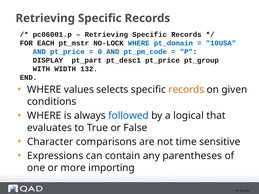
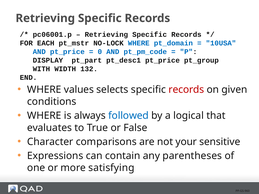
records at (186, 90) colour: orange -> red
time: time -> your
importing: importing -> satisfying
